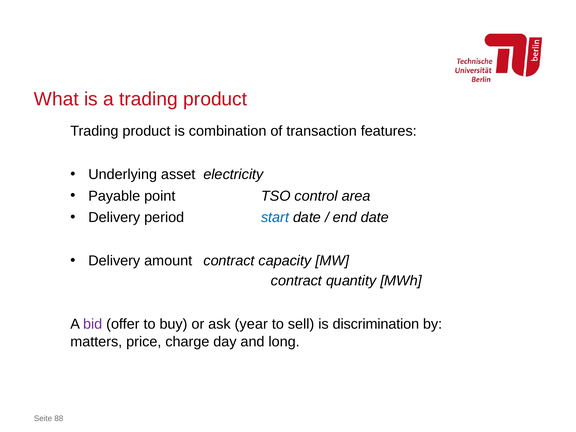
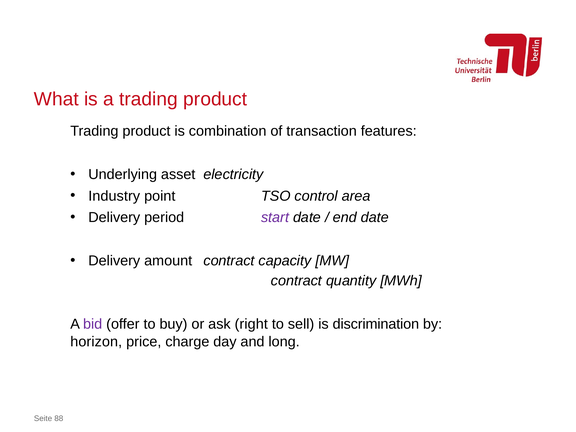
Payable: Payable -> Industry
start colour: blue -> purple
year: year -> right
matters: matters -> horizon
